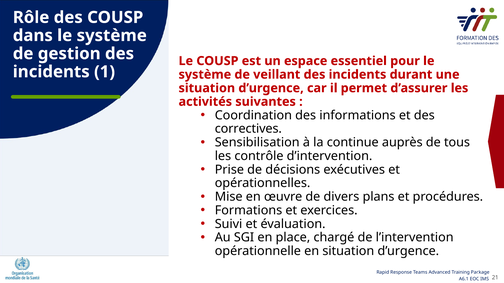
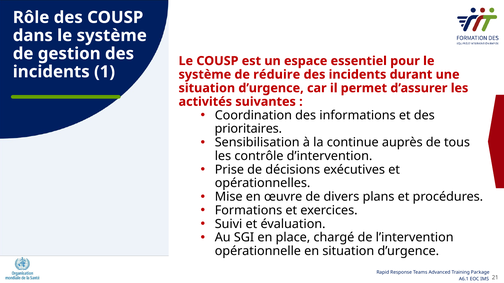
veillant: veillant -> réduire
correctives: correctives -> prioritaires
